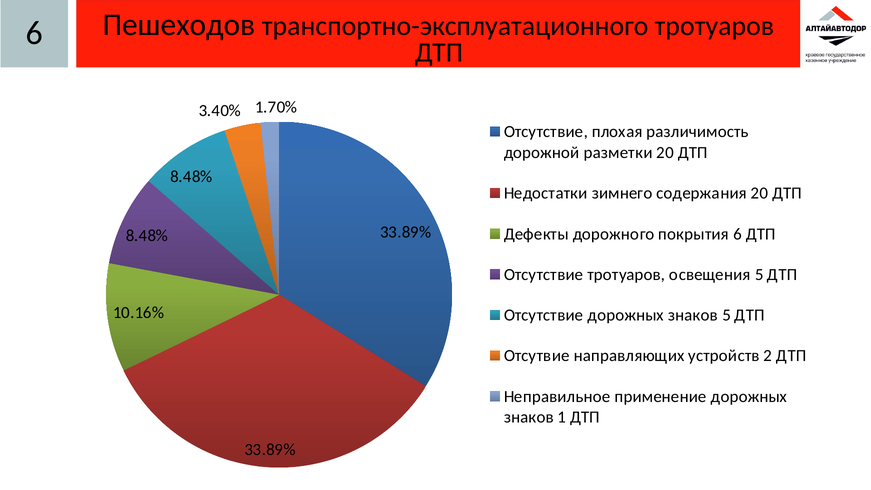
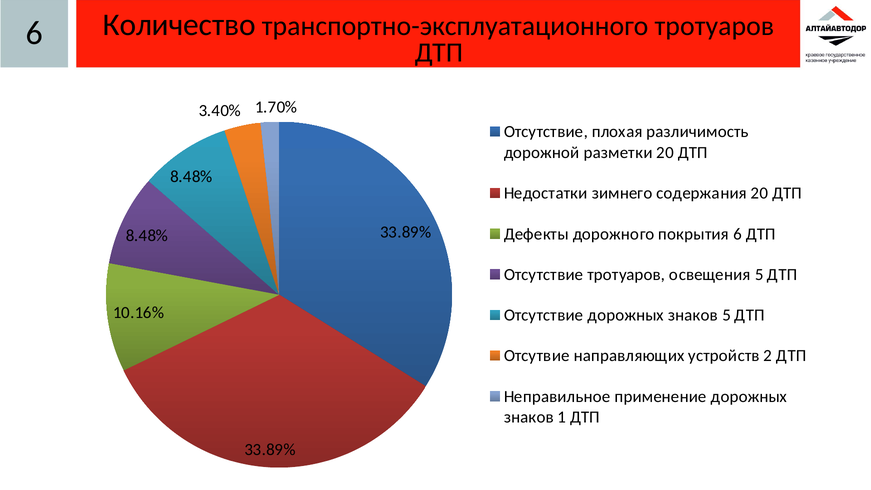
Пешеходов: Пешеходов -> Количество
